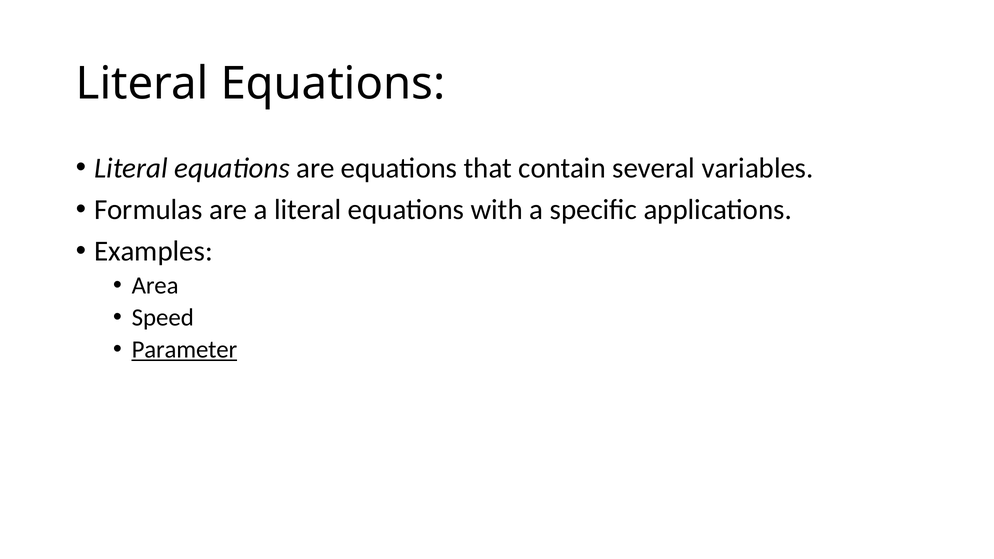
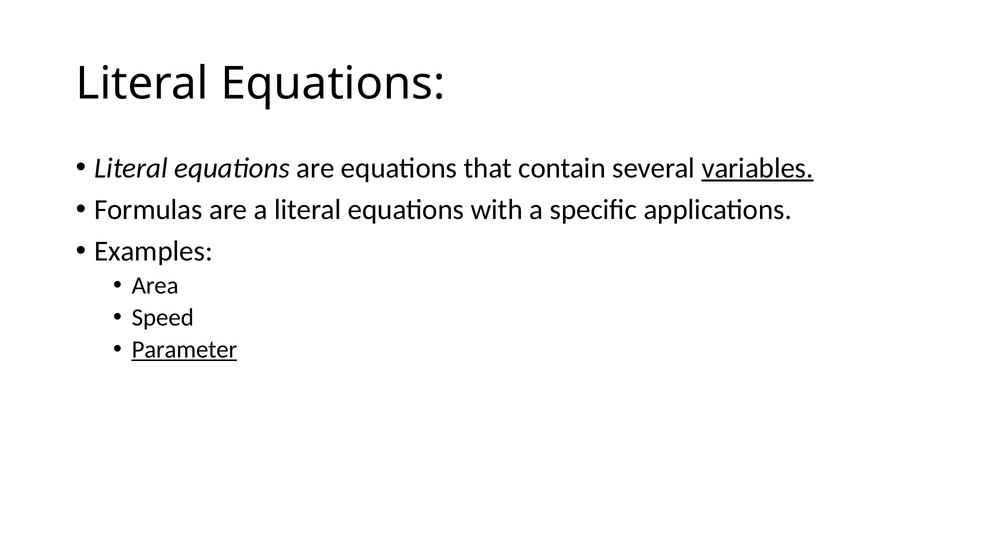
variables underline: none -> present
